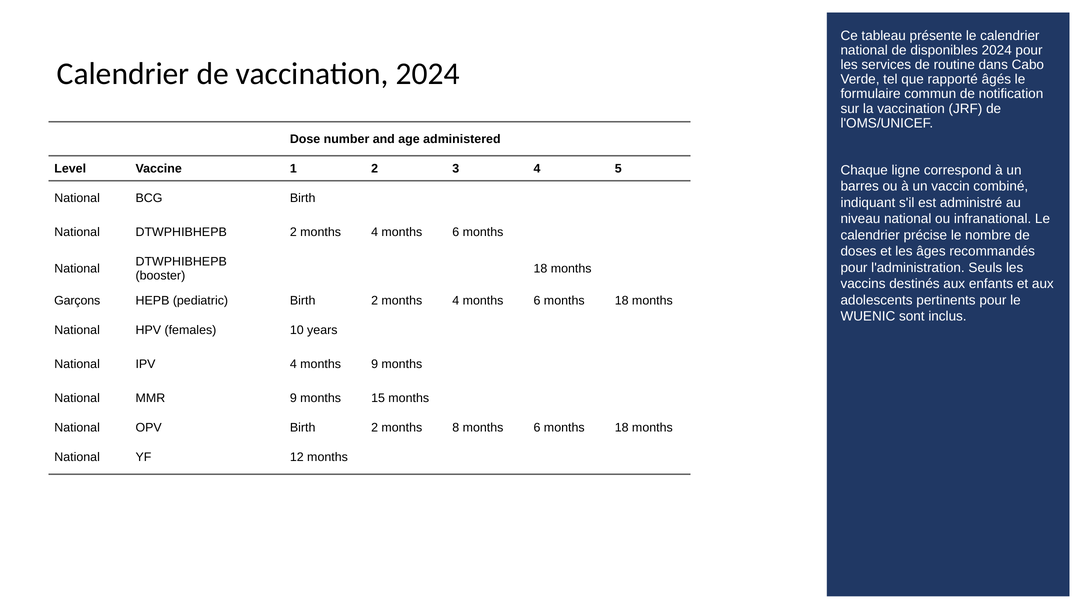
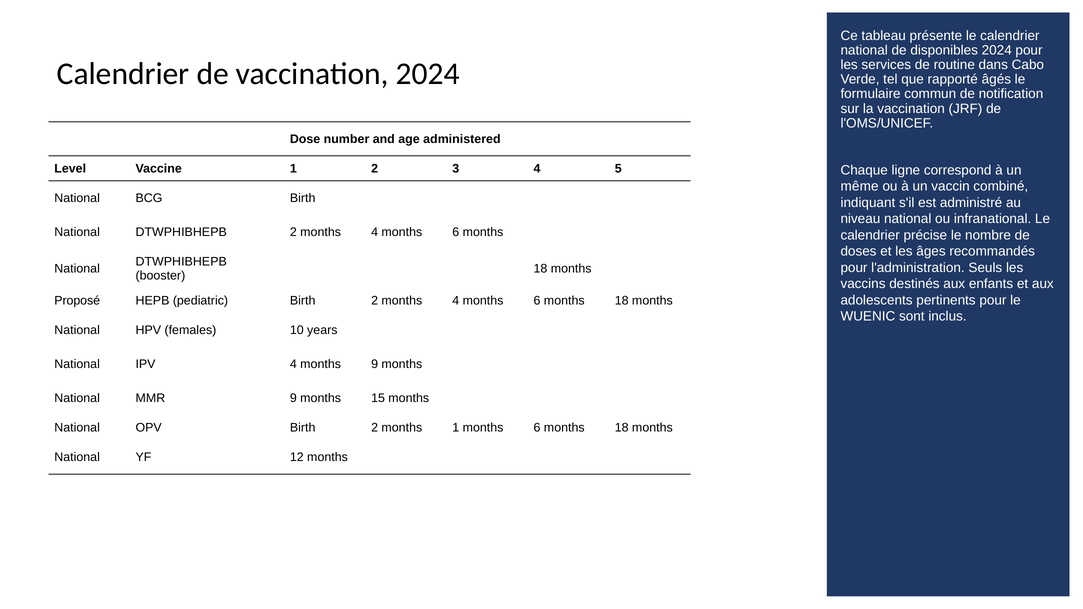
barres: barres -> même
Garçons: Garçons -> Proposé
months 8: 8 -> 1
